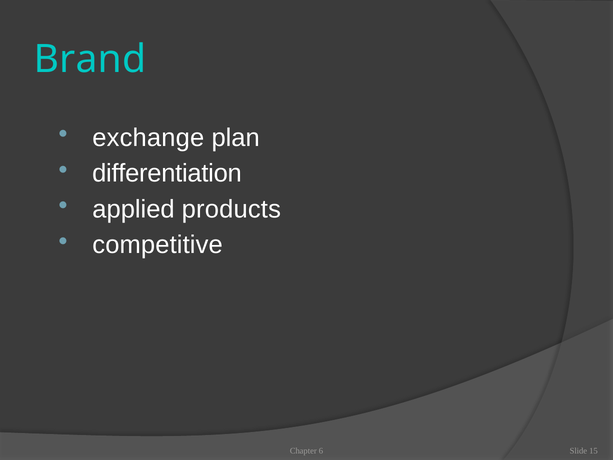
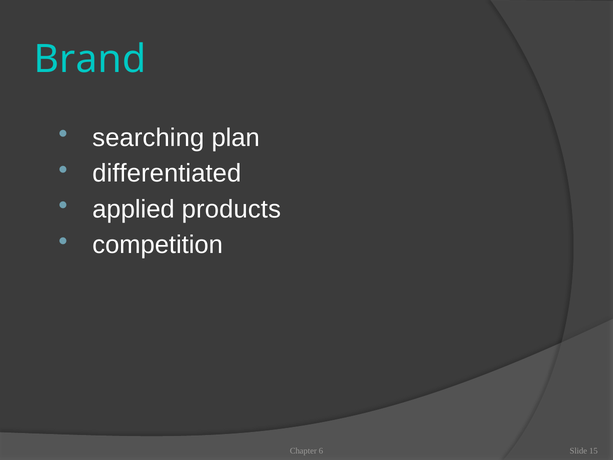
exchange: exchange -> searching
differentiation: differentiation -> differentiated
competitive: competitive -> competition
